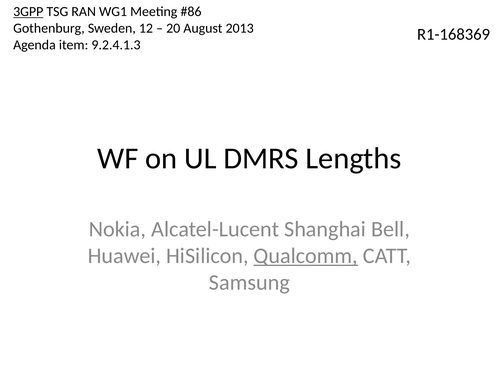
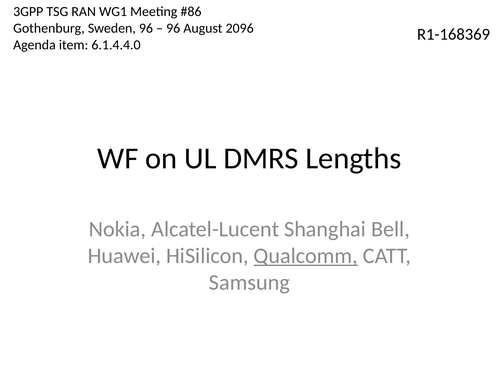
3GPP underline: present -> none
Sweden 12: 12 -> 96
20 at (173, 28): 20 -> 96
2013: 2013 -> 2096
9.2.4.1.3: 9.2.4.1.3 -> 6.1.4.4.0
